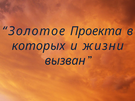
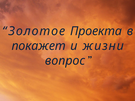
которых: которых -> покажет
вызван: вызван -> вопрос
